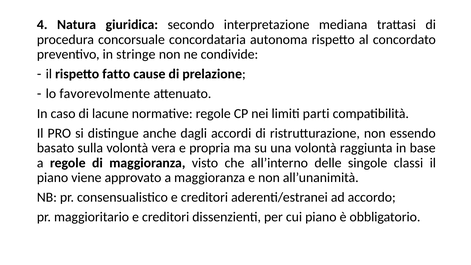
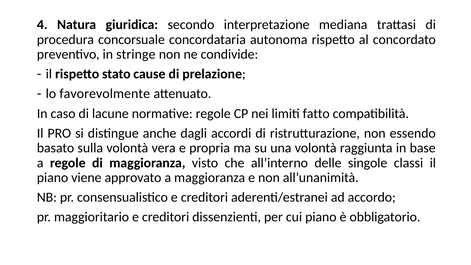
fatto: fatto -> stato
parti: parti -> fatto
